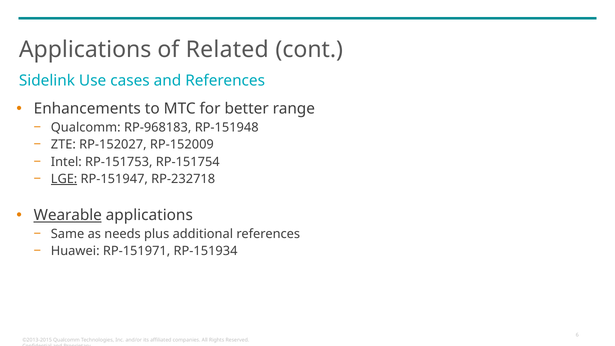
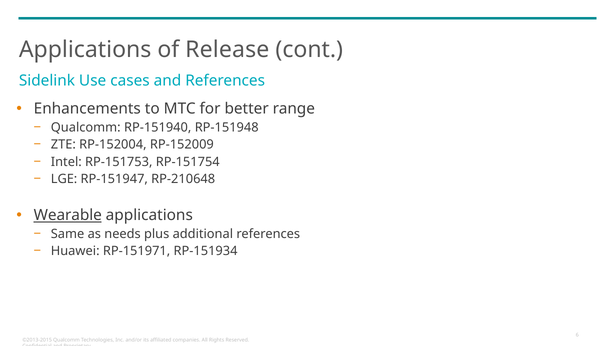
Related: Related -> Release
RP-968183: RP-968183 -> RP-151940
RP-152027: RP-152027 -> RP-152004
LGE underline: present -> none
RP-232718: RP-232718 -> RP-210648
